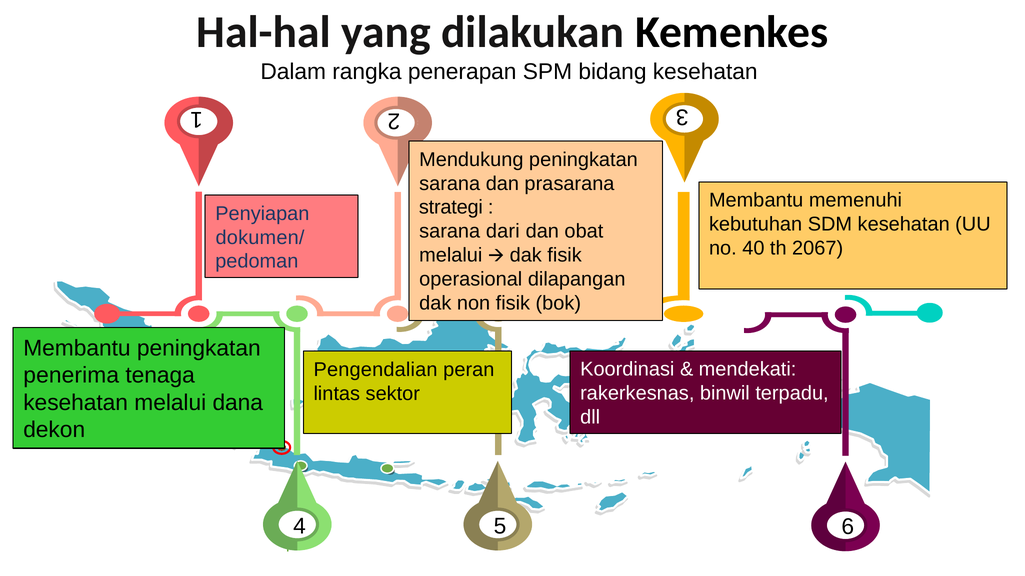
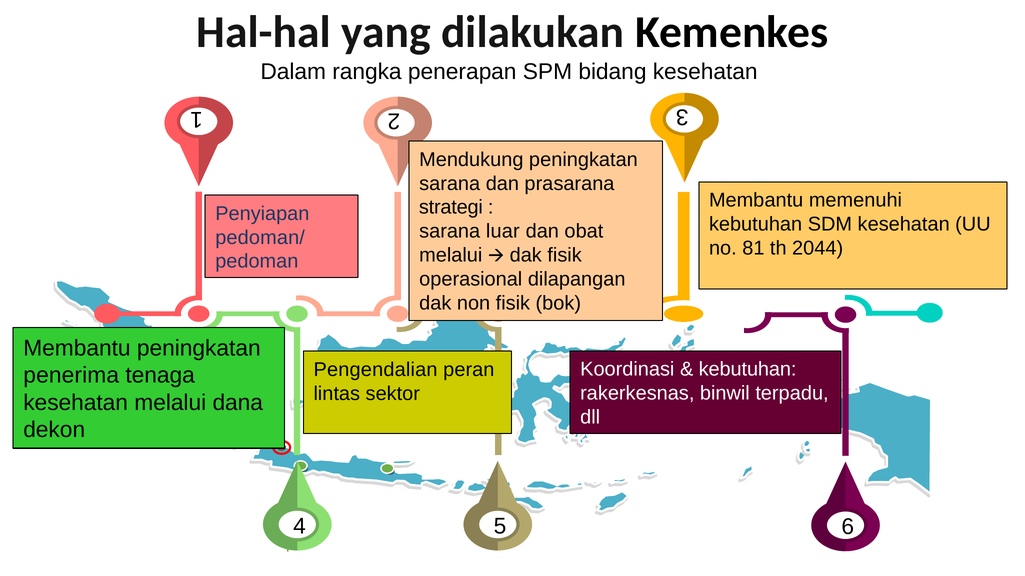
dari: dari -> luar
dokumen/: dokumen/ -> pedoman/
40: 40 -> 81
2067: 2067 -> 2044
mendekati at (748, 370): mendekati -> kebutuhan
